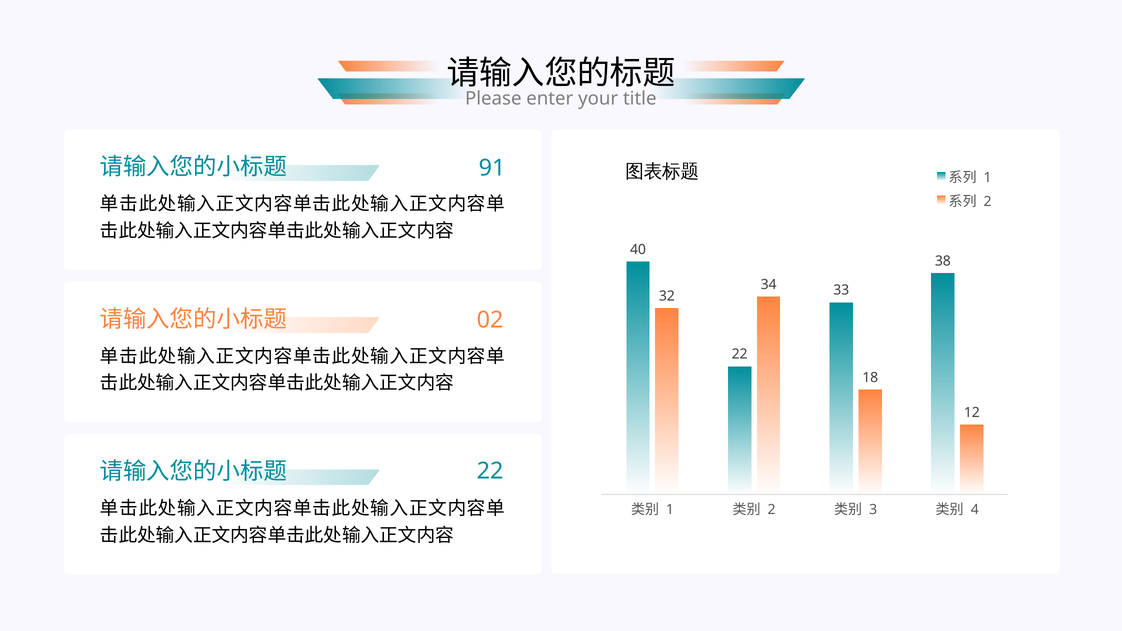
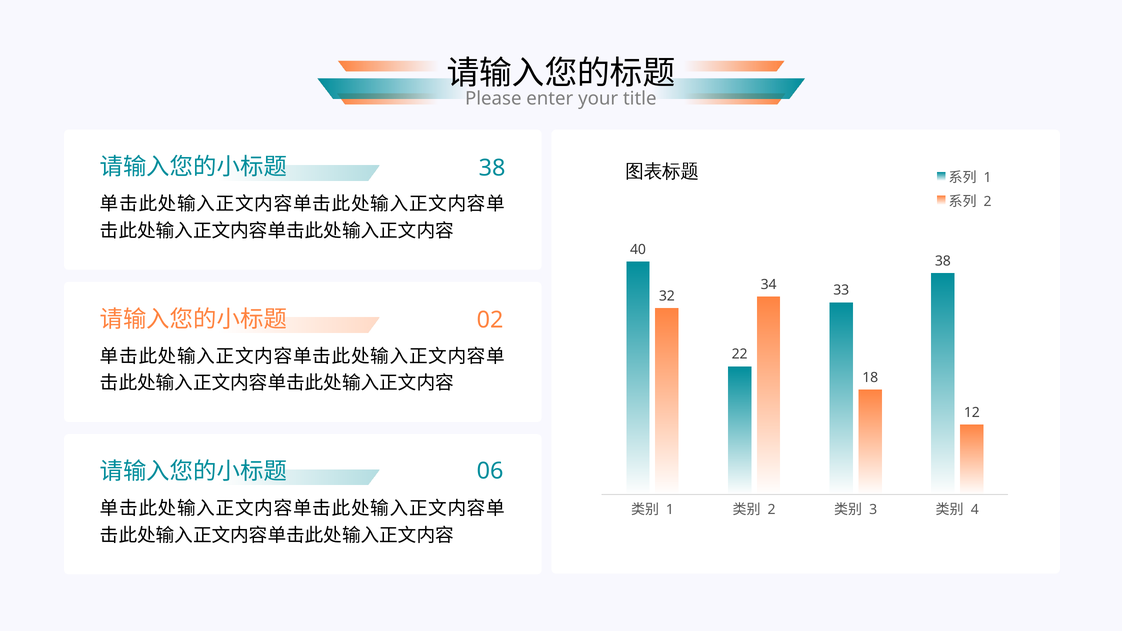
91 at (492, 168): 91 -> 38
22 at (490, 471): 22 -> 06
